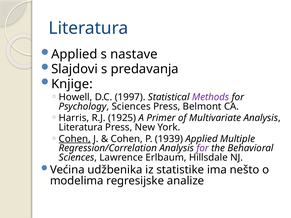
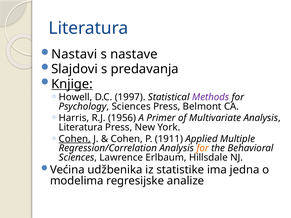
Applied at (74, 54): Applied -> Nastavi
Knjige underline: none -> present
1925: 1925 -> 1956
1939: 1939 -> 1911
for at (203, 148) colour: purple -> orange
nešto: nešto -> jedna
